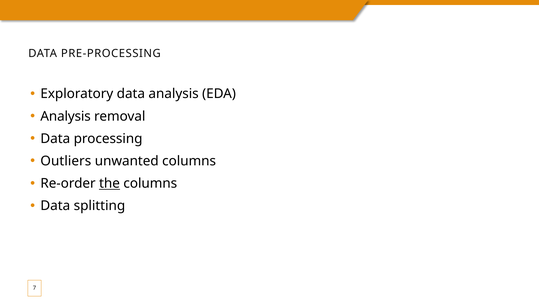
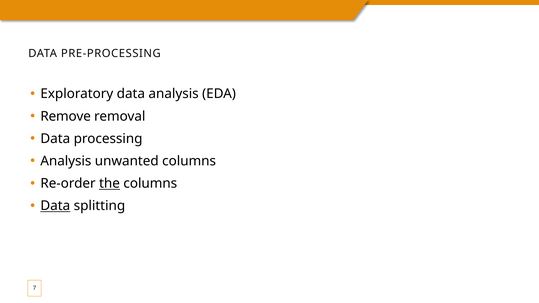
Analysis at (66, 116): Analysis -> Remove
Outliers at (66, 161): Outliers -> Analysis
Data at (55, 206) underline: none -> present
